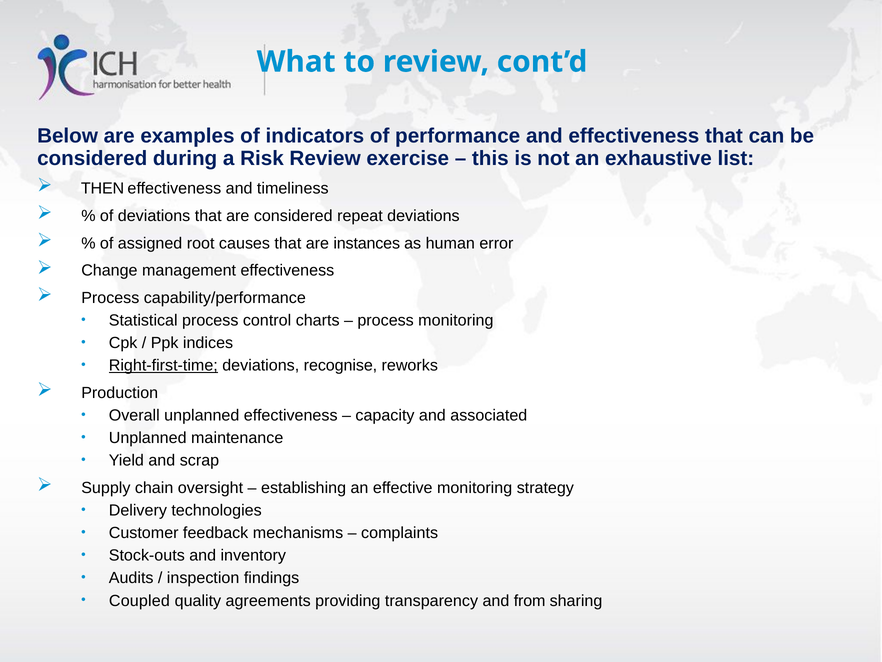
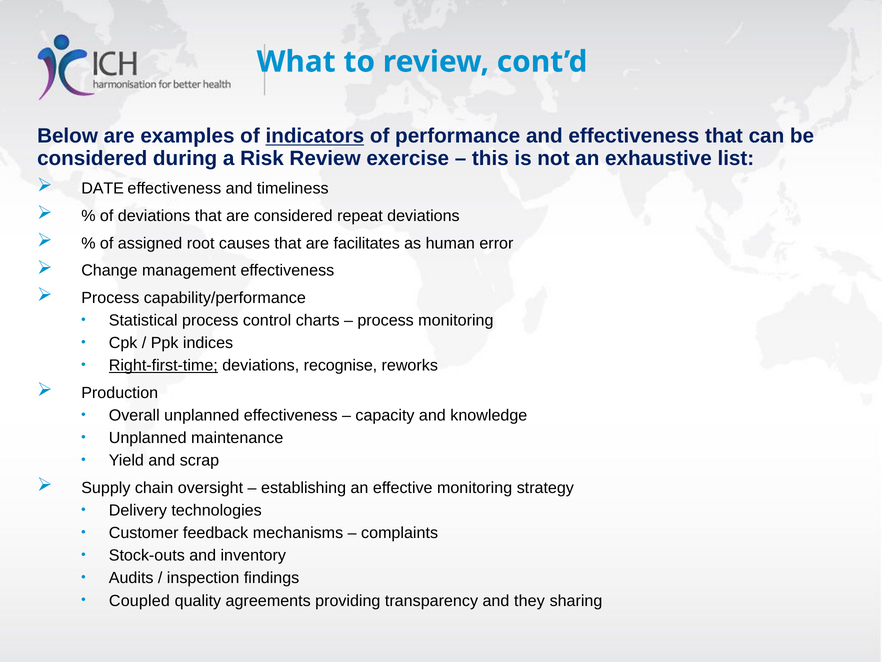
indicators underline: none -> present
THEN: THEN -> DATE
instances: instances -> facilitates
associated: associated -> knowledge
from: from -> they
